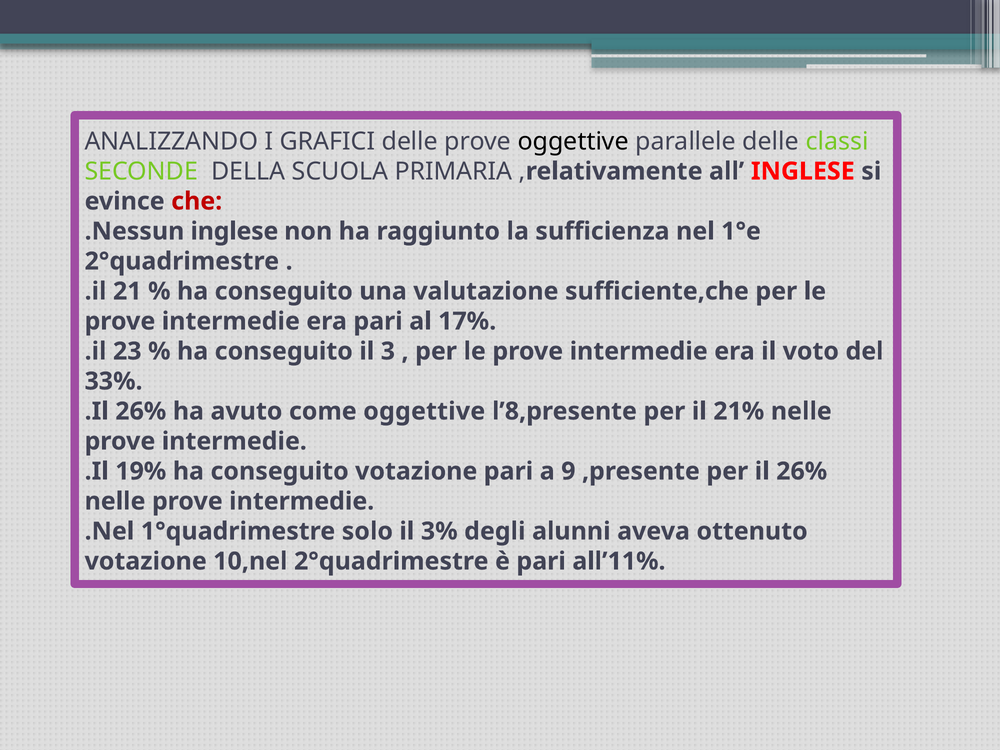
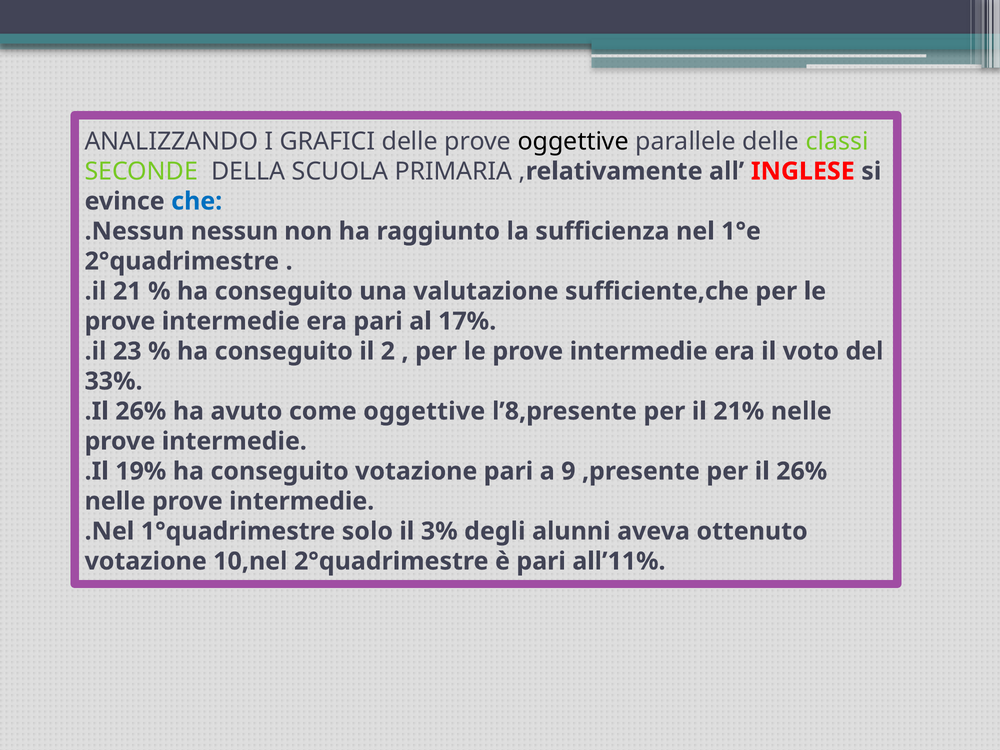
che colour: red -> blue
.Nessun inglese: inglese -> nessun
3: 3 -> 2
